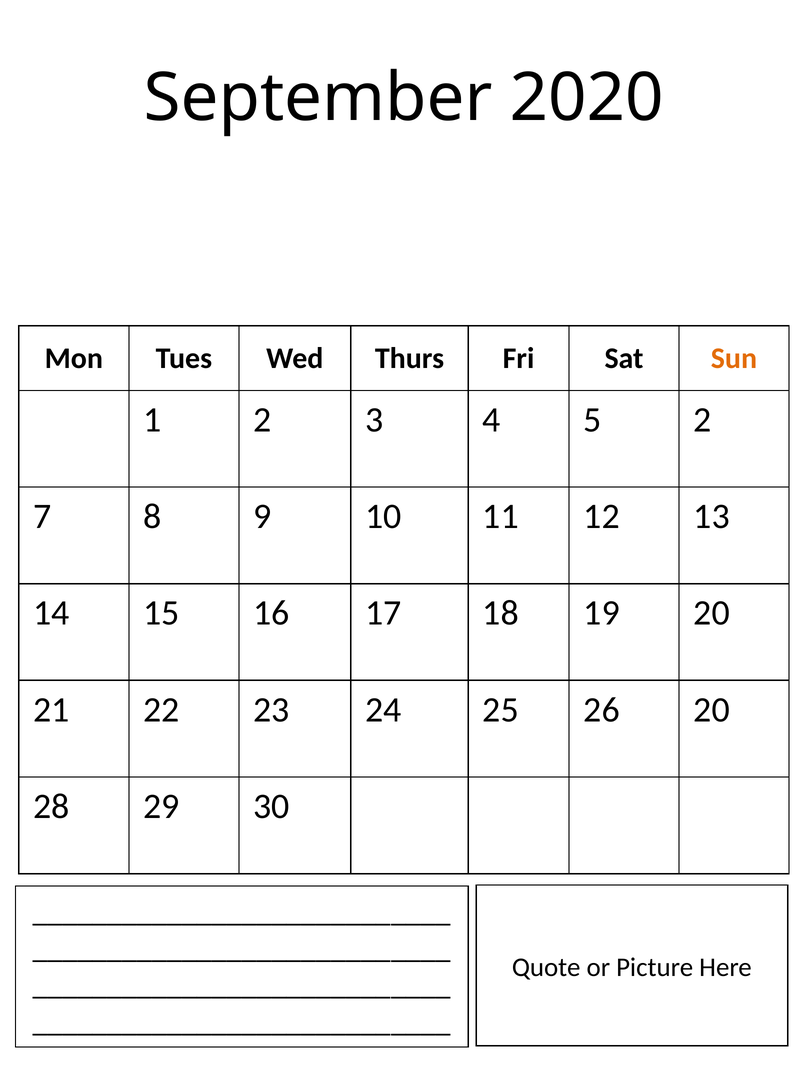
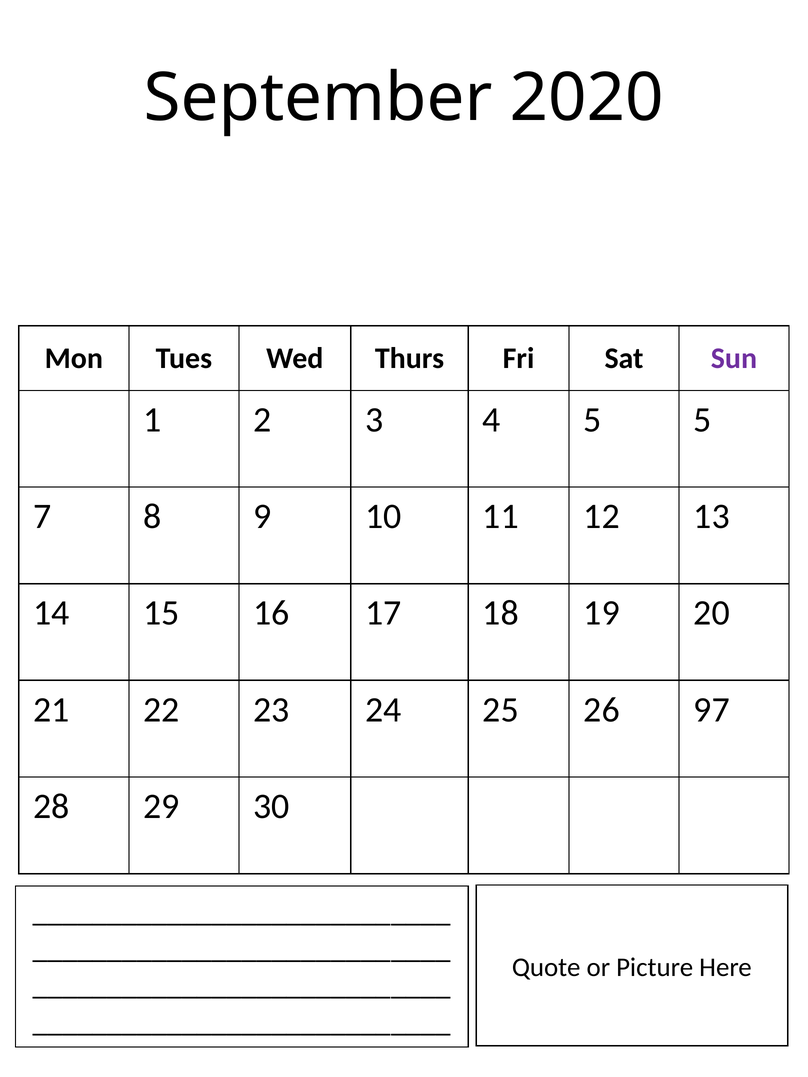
Sun colour: orange -> purple
5 2: 2 -> 5
26 20: 20 -> 97
